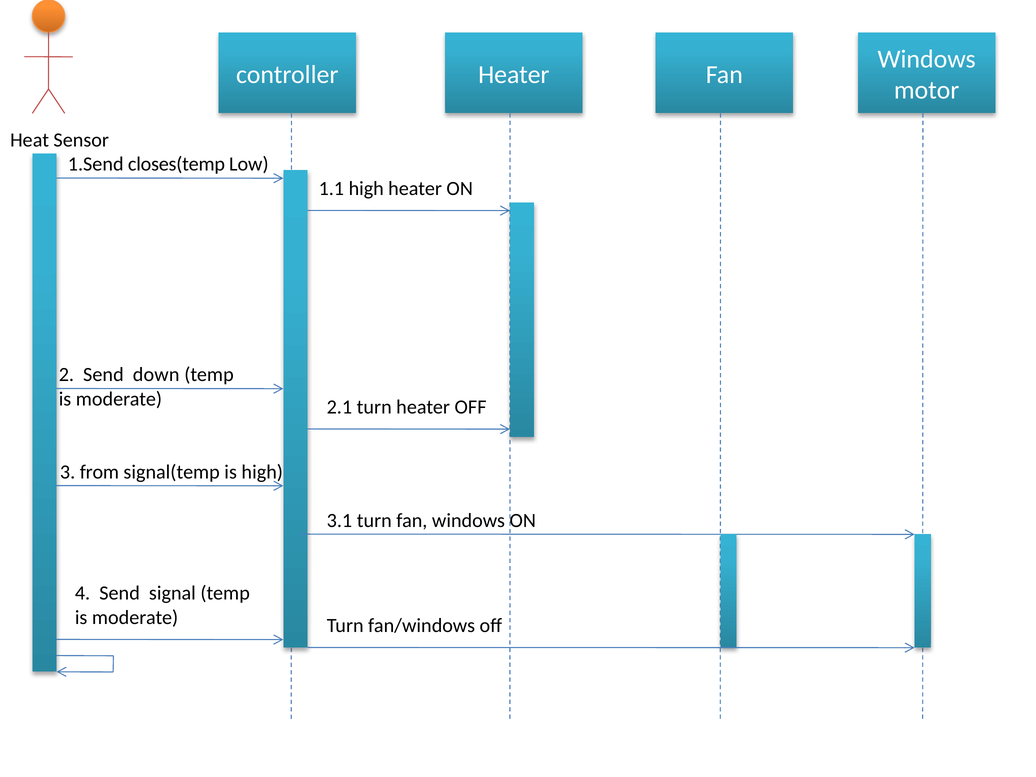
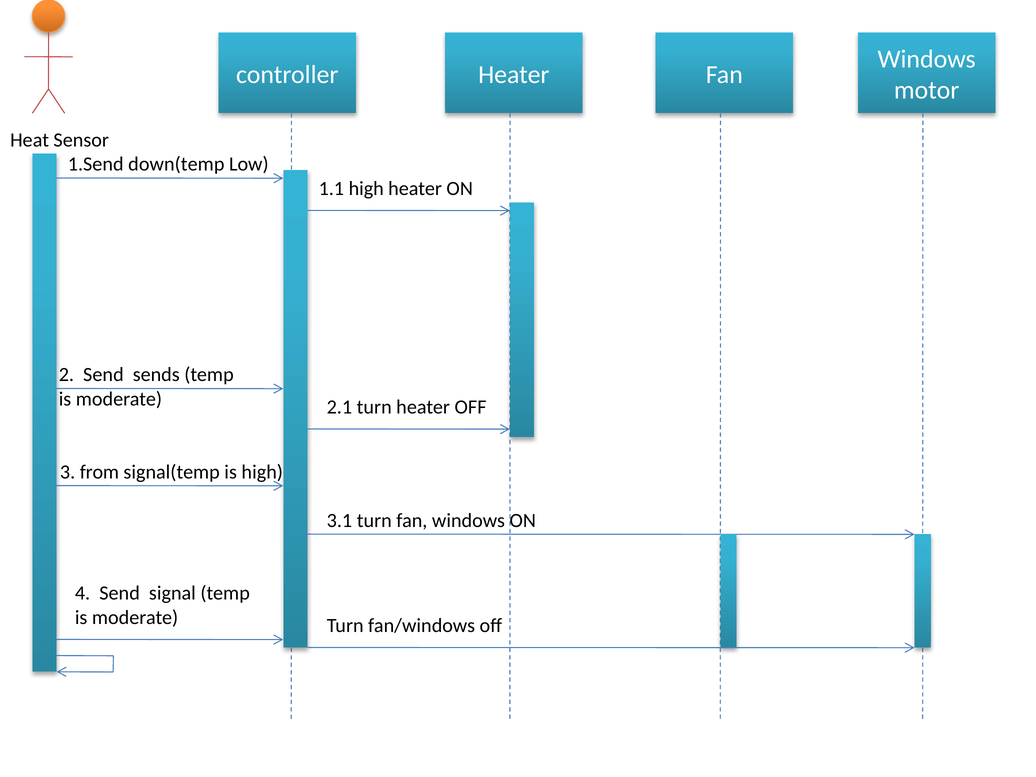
closes(temp: closes(temp -> down(temp
down: down -> sends
